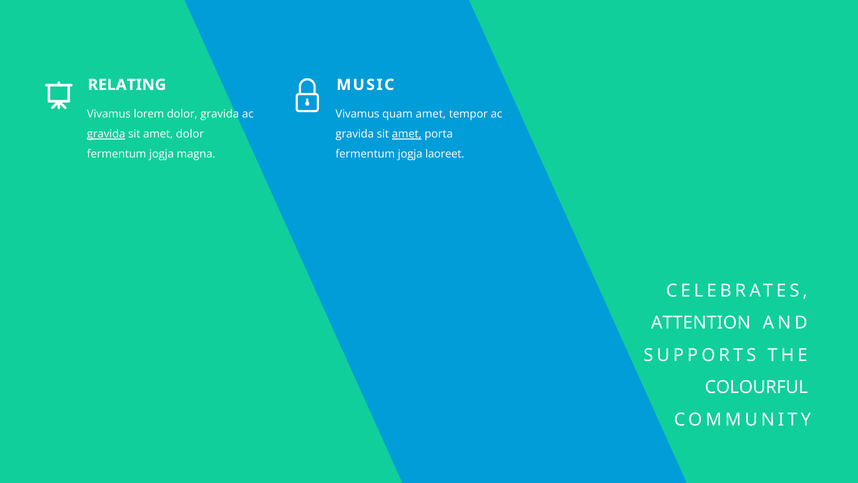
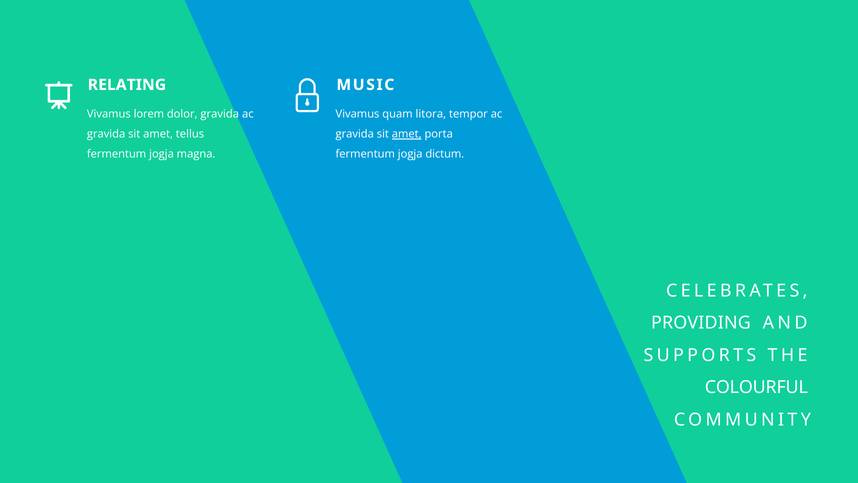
quam amet: amet -> litora
gravida at (106, 134) underline: present -> none
amet dolor: dolor -> tellus
laoreet: laoreet -> dictum
ATTENTION: ATTENTION -> PROVIDING
